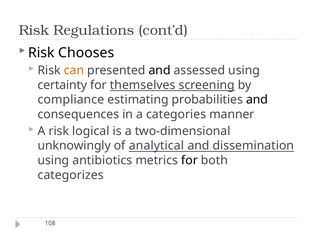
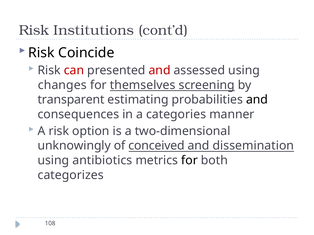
Regulations: Regulations -> Institutions
Chooses: Chooses -> Coincide
can colour: orange -> red
and at (160, 71) colour: black -> red
certainty: certainty -> changes
compliance: compliance -> transparent
logical: logical -> option
analytical: analytical -> conceived
